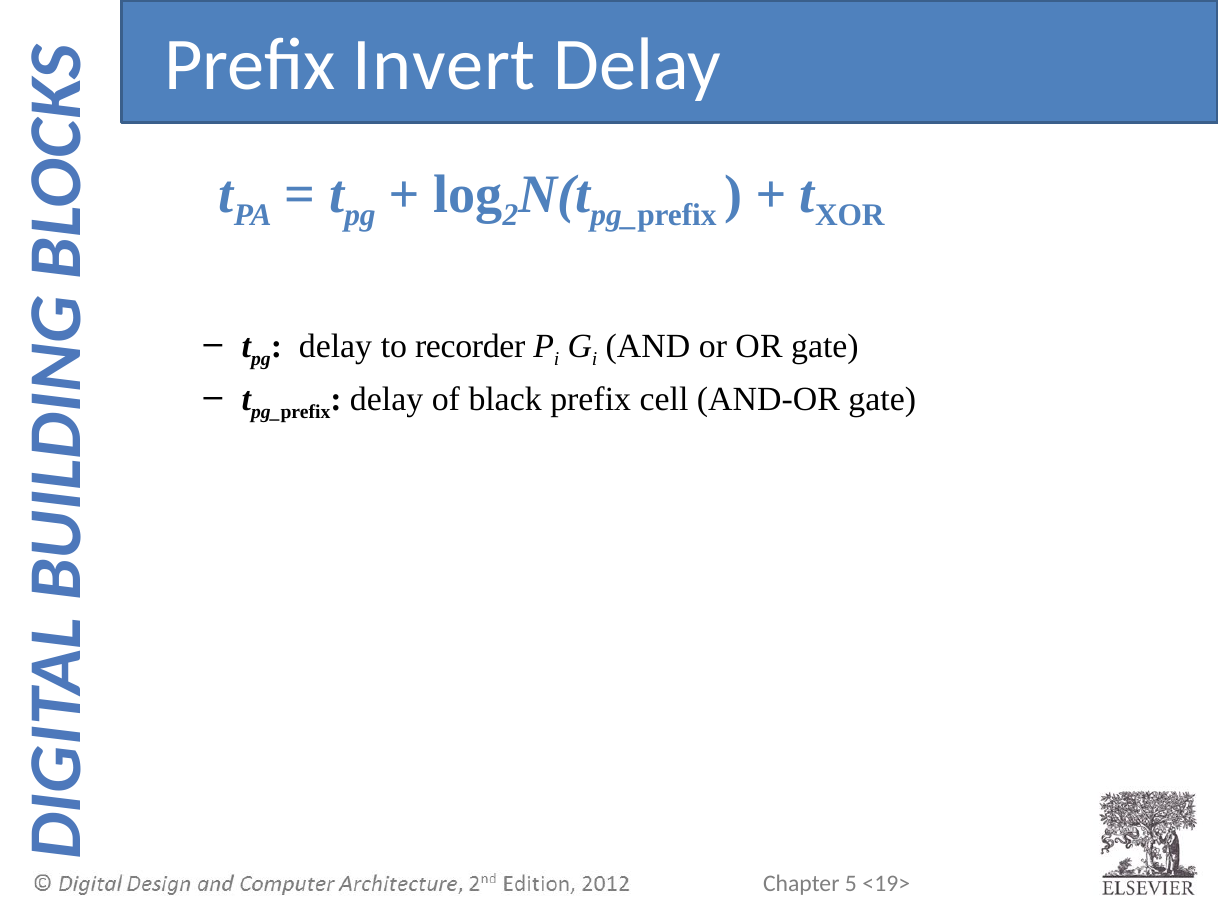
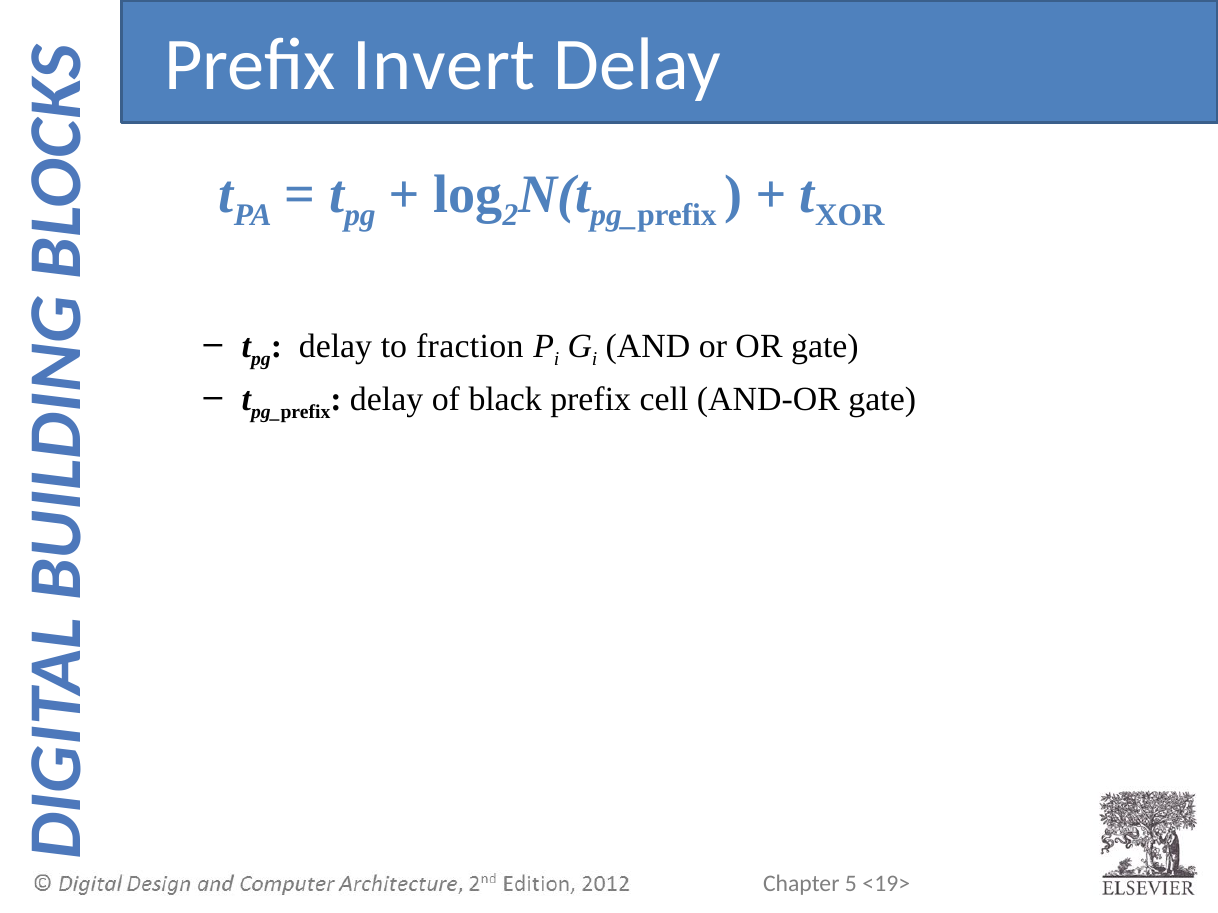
recorder: recorder -> fraction
